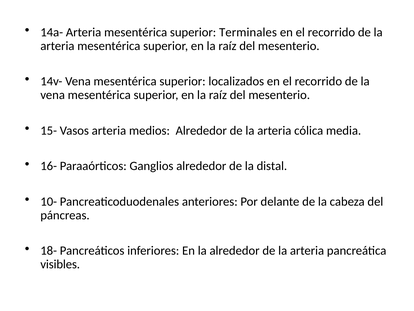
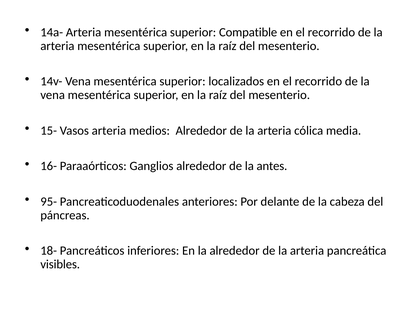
Terminales: Terminales -> Compatible
distal: distal -> antes
10-: 10- -> 95-
